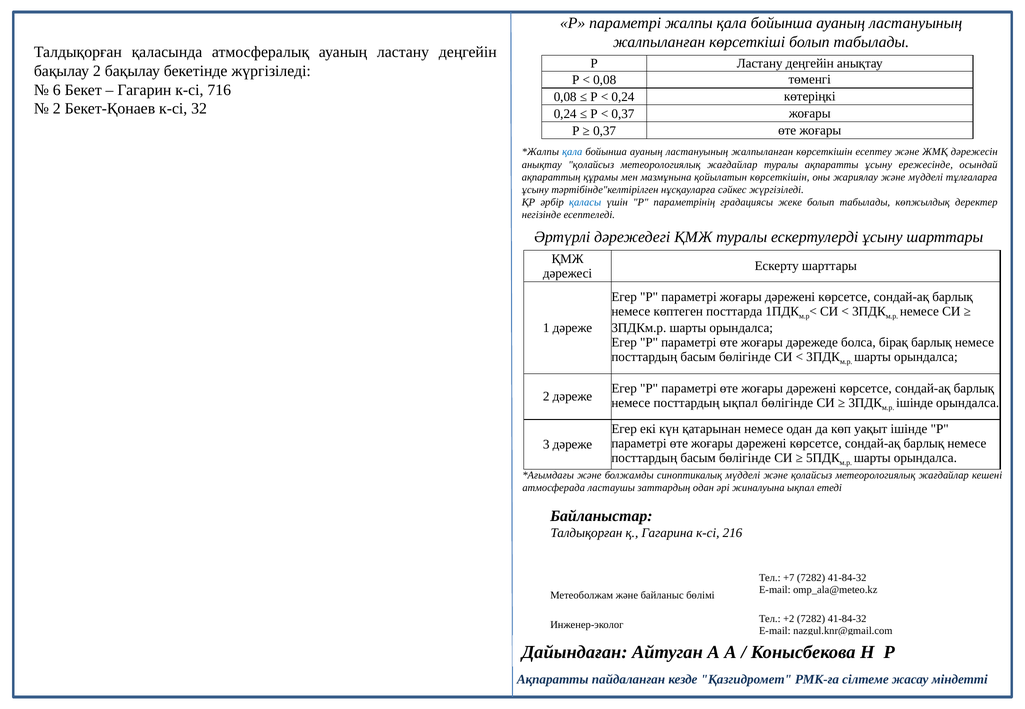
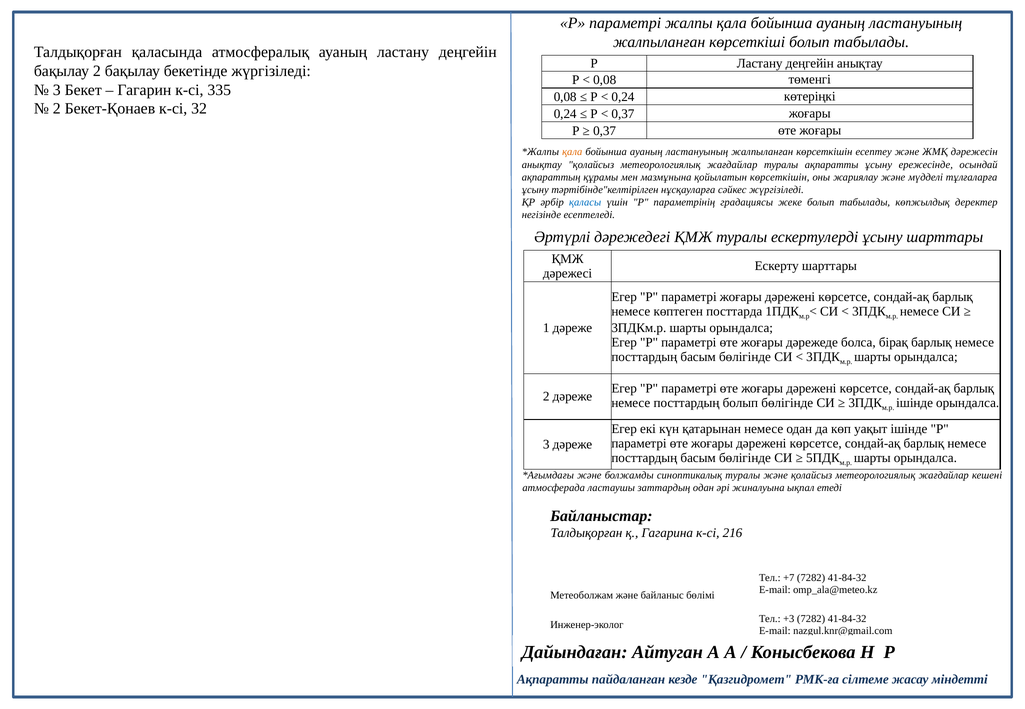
6 at (57, 90): 6 -> 3
716: 716 -> 335
қала at (572, 152) colour: blue -> orange
посттардың ықпал: ықпал -> болып
синоптикалық мүдделі: мүдделі -> туралы
+2: +2 -> +3
